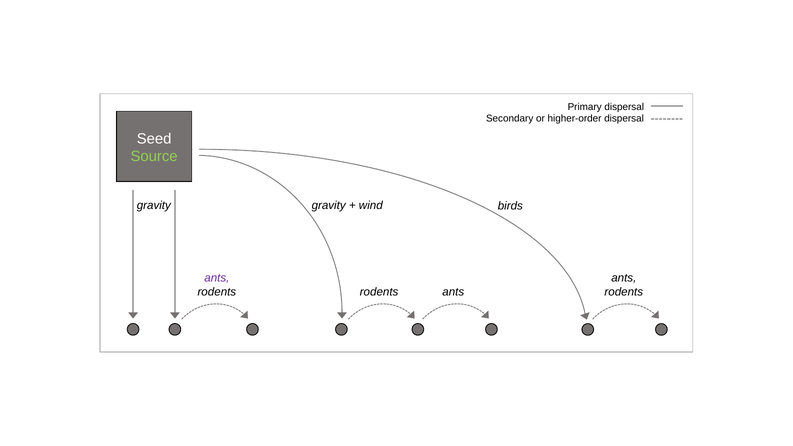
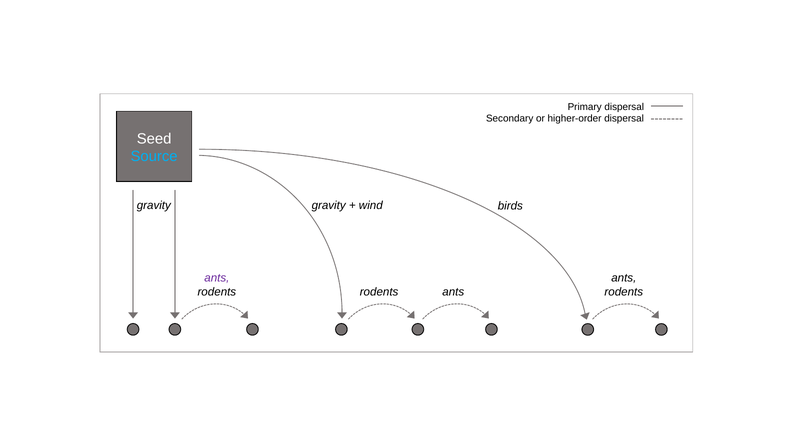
Source colour: light green -> light blue
